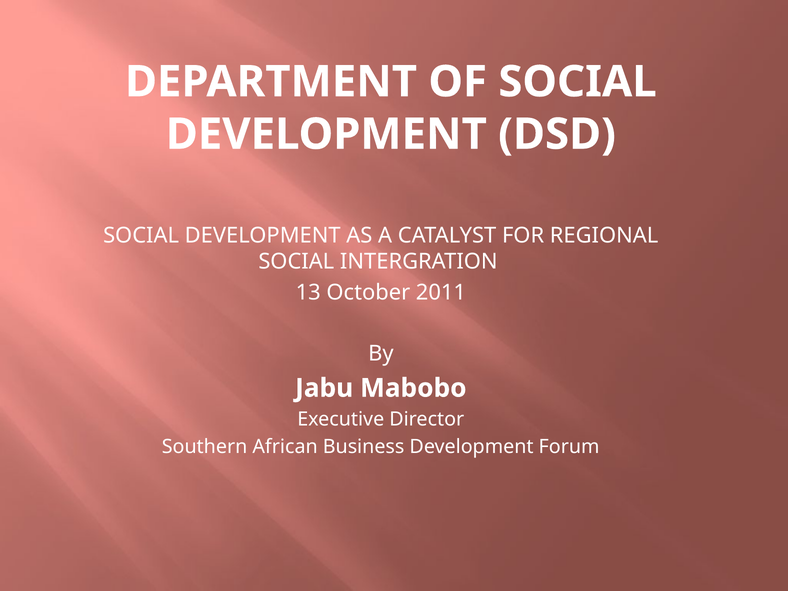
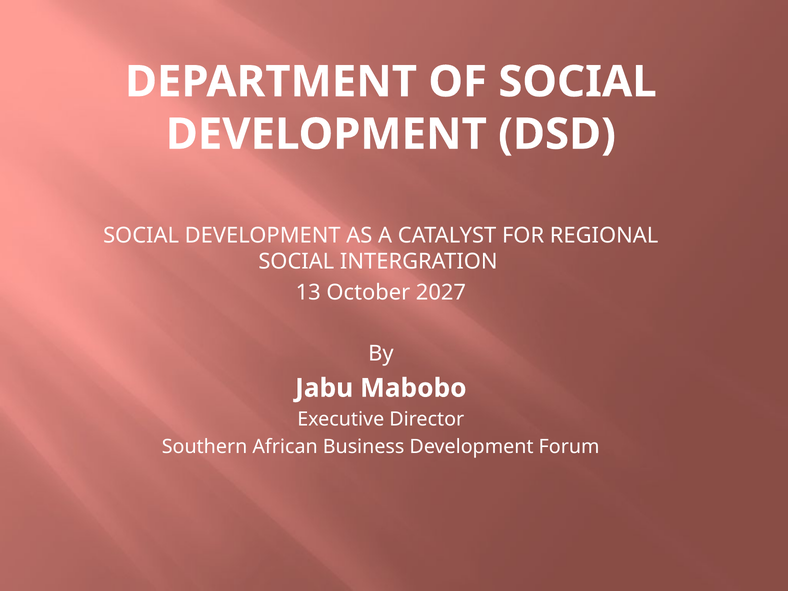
2011: 2011 -> 2027
